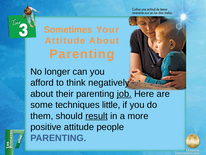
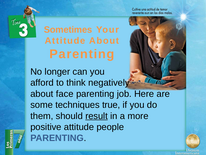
their: their -> face
job underline: present -> none
little: little -> true
